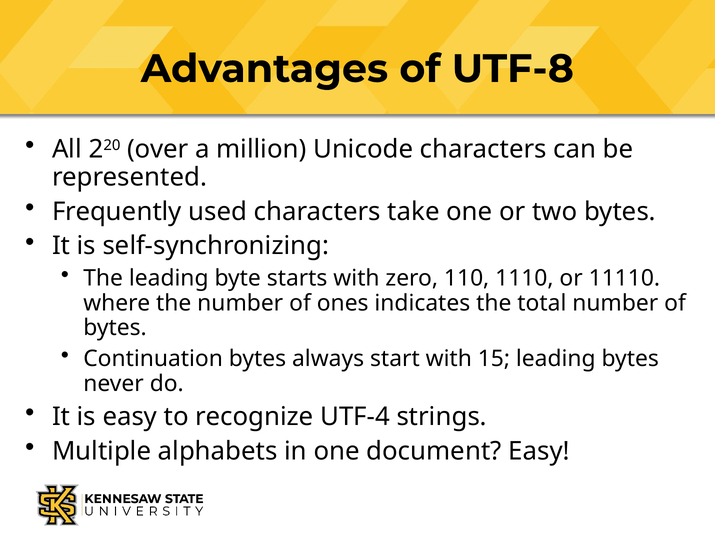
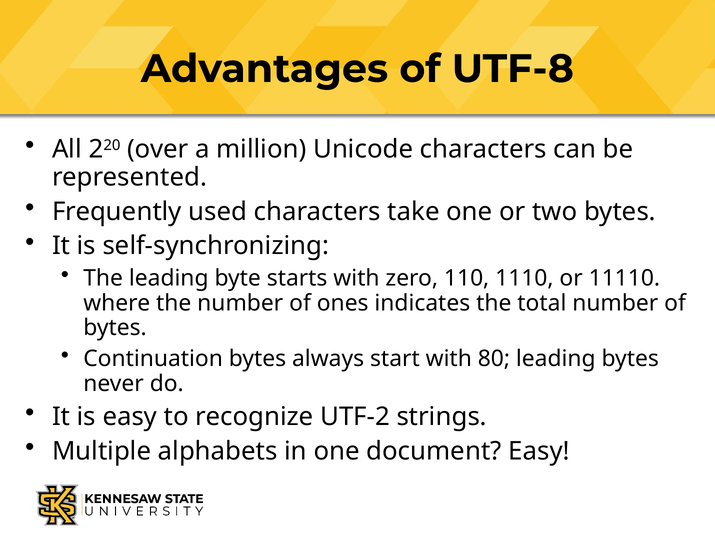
15: 15 -> 80
UTF-4: UTF-4 -> UTF-2
